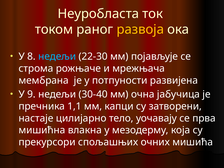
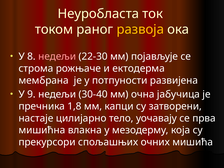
недељи at (57, 57) colour: light blue -> pink
мрежњача: мрежњача -> ектодерма
1,1: 1,1 -> 1,8
